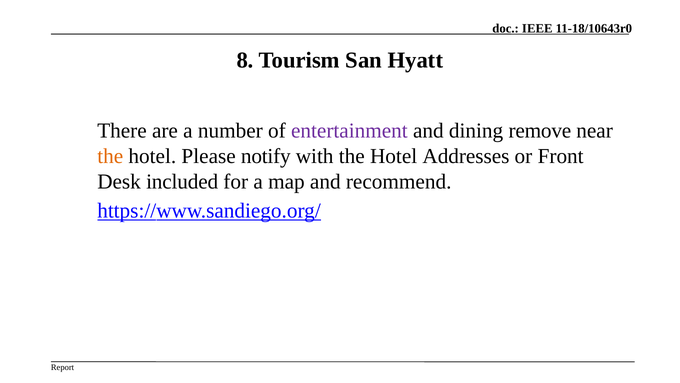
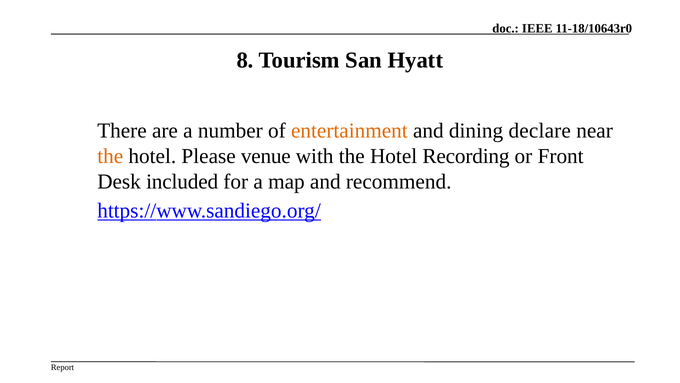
entertainment colour: purple -> orange
remove: remove -> declare
notify: notify -> venue
Addresses: Addresses -> Recording
